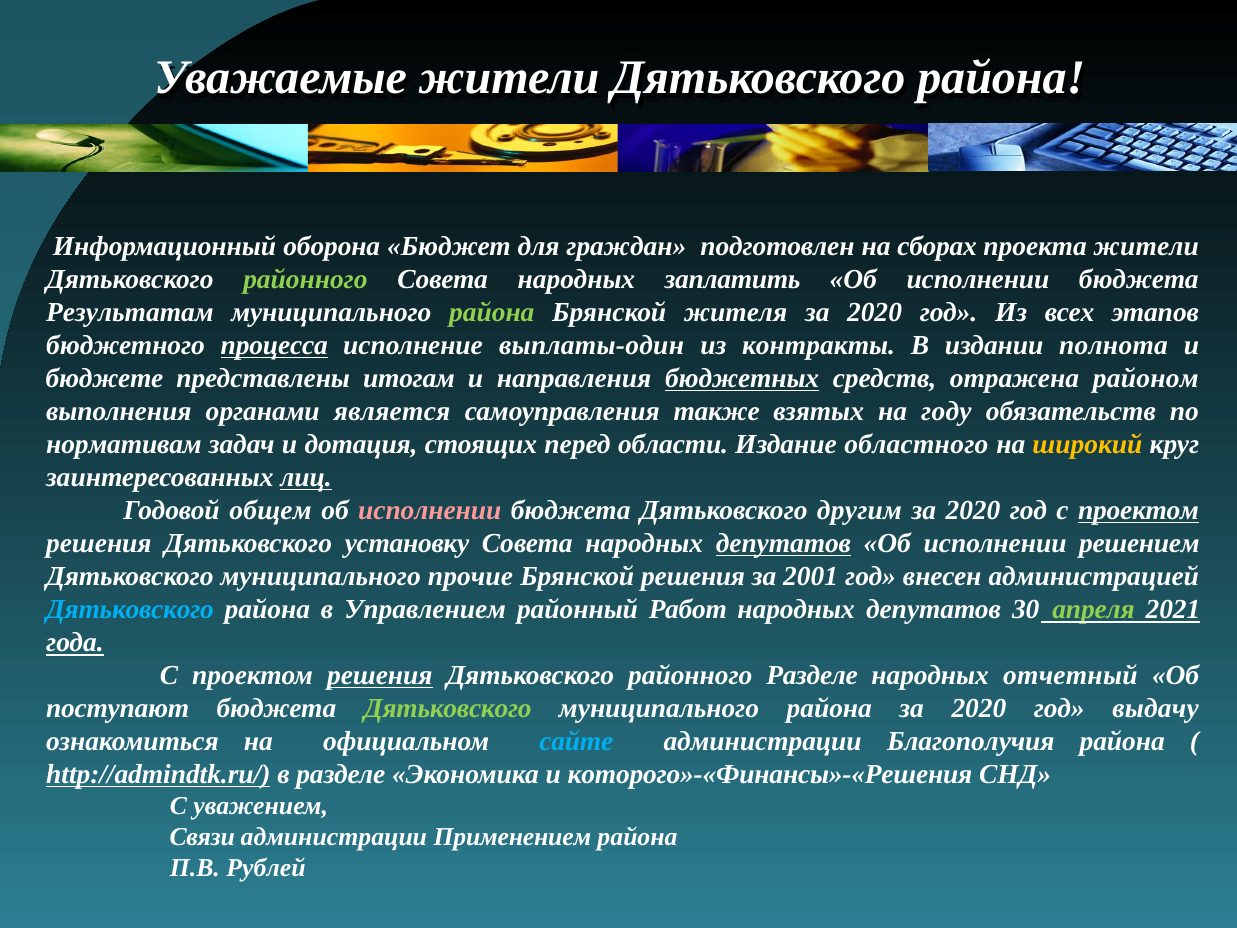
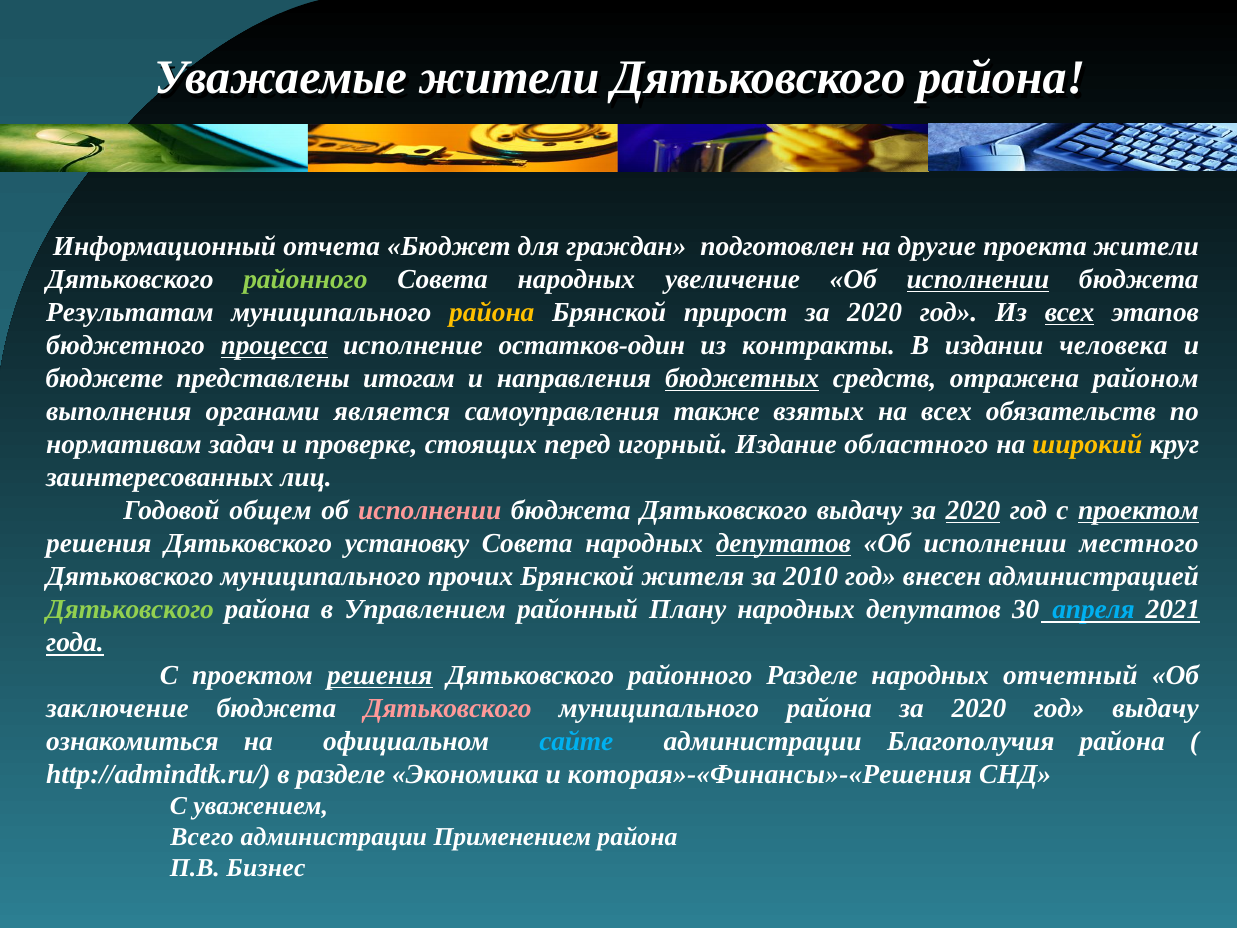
оборона: оборона -> отчета
сборах: сборах -> другие
заплатить: заплатить -> увеличение
исполнении at (978, 280) underline: none -> present
района at (492, 313) colour: light green -> yellow
жителя: жителя -> прирост
всех at (1070, 313) underline: none -> present
выплаты-один: выплаты-один -> остатков-один
полнота: полнота -> человека
на году: году -> всех
дотация: дотация -> проверке
области: области -> игорный
лиц underline: present -> none
Дятьковского другим: другим -> выдачу
2020 at (973, 511) underline: none -> present
решением: решением -> местного
прочие: прочие -> прочих
Брянской решения: решения -> жителя
2001: 2001 -> 2010
Дятьковского at (130, 609) colour: light blue -> light green
Работ: Работ -> Плану
апреля colour: light green -> light blue
поступают: поступают -> заключение
Дятьковского at (448, 708) colour: light green -> pink
http://admindtk.ru/ underline: present -> none
которого»-«Финансы»-«Решения: которого»-«Финансы»-«Решения -> которая»-«Финансы»-«Решения
Связи: Связи -> Всего
Рублей: Рублей -> Бизнес
